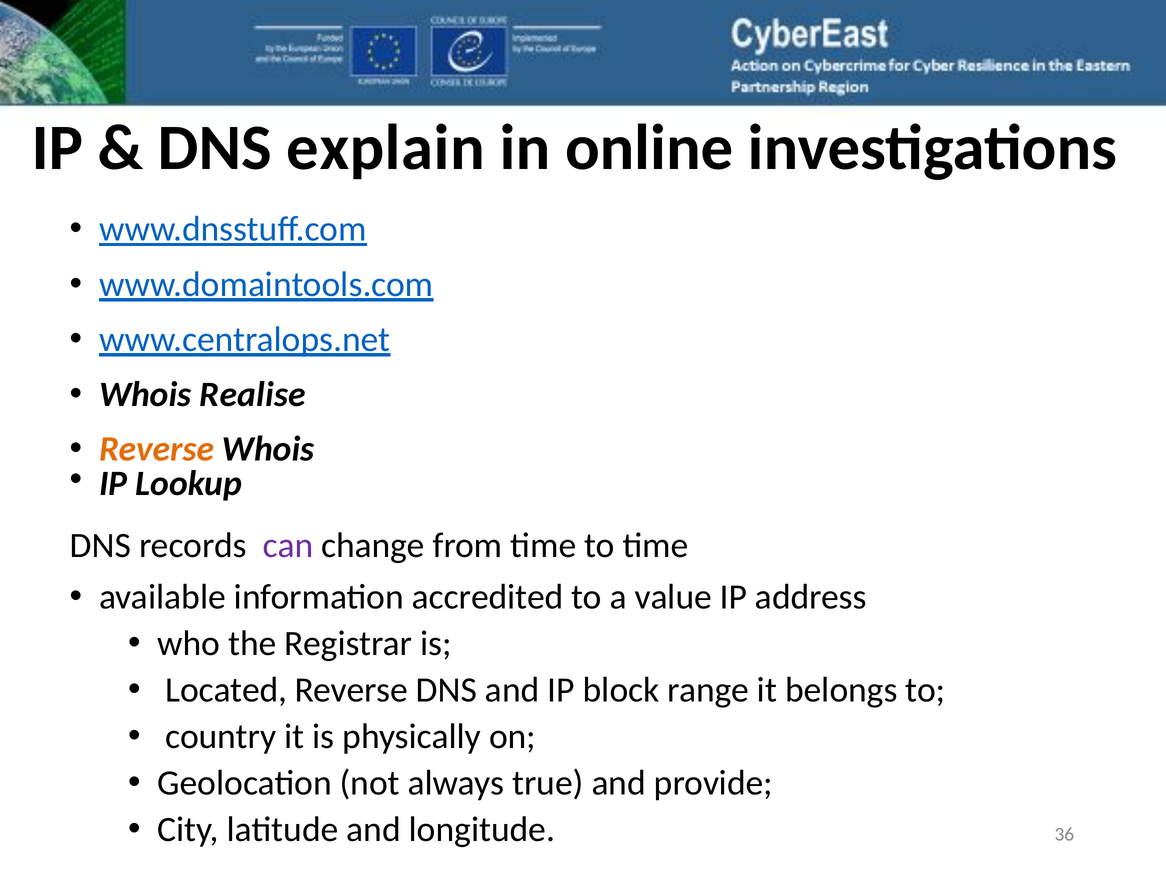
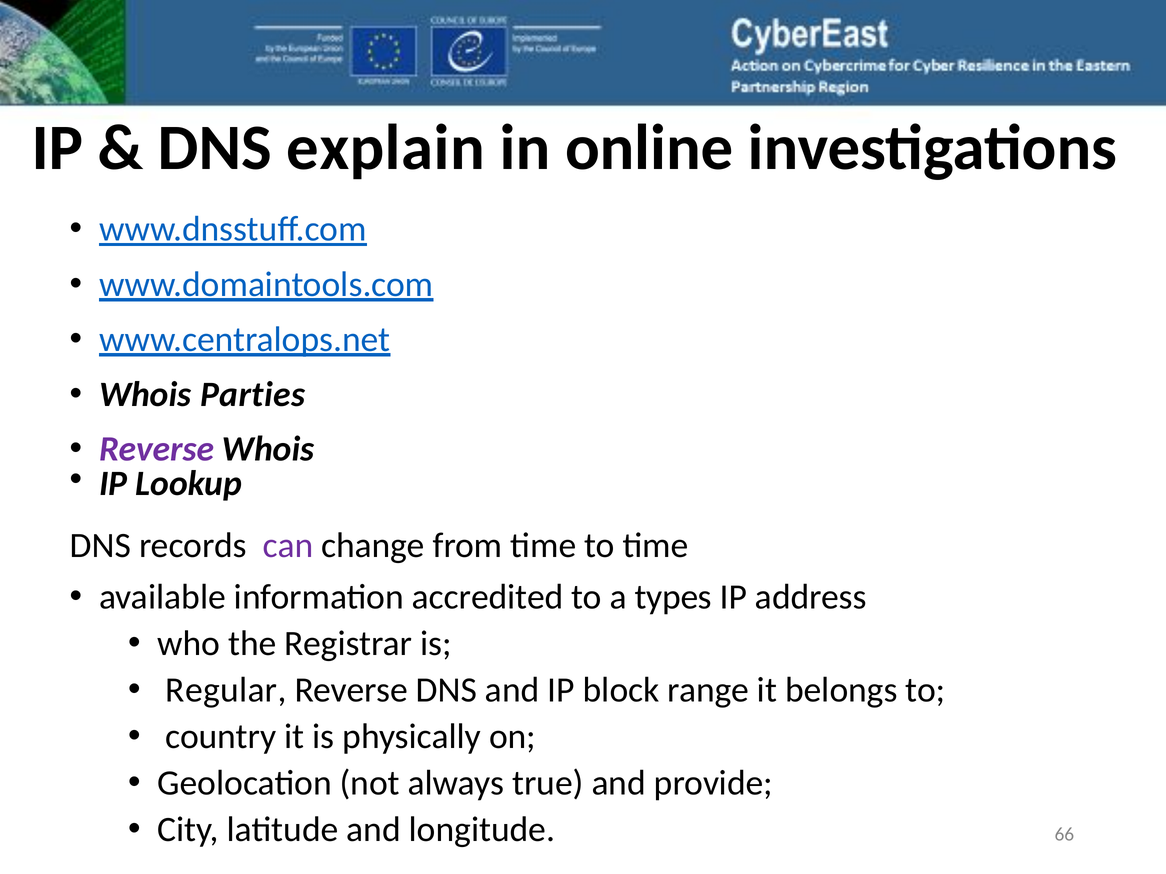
Realise: Realise -> Parties
Reverse at (157, 449) colour: orange -> purple
value: value -> types
Located: Located -> Regular
36: 36 -> 66
